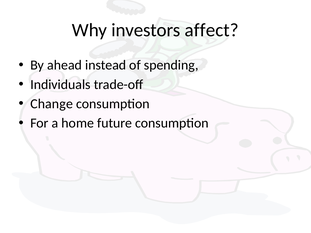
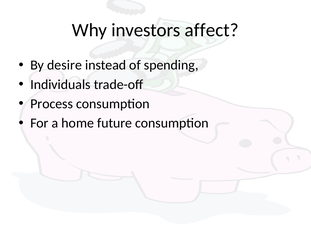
ahead: ahead -> desire
Change: Change -> Process
